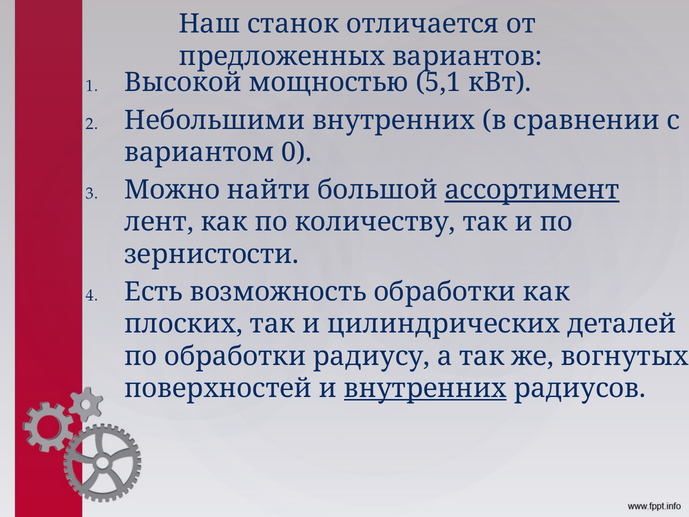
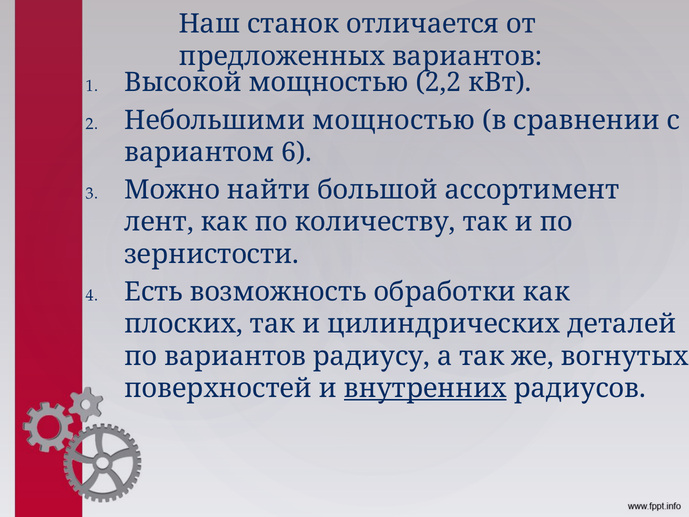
5,1: 5,1 -> 2,2
Небольшими внутренних: внутренних -> мощностью
0: 0 -> 6
ассортимент underline: present -> none
по обработки: обработки -> вариантов
